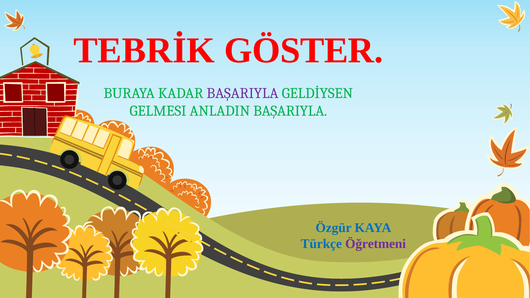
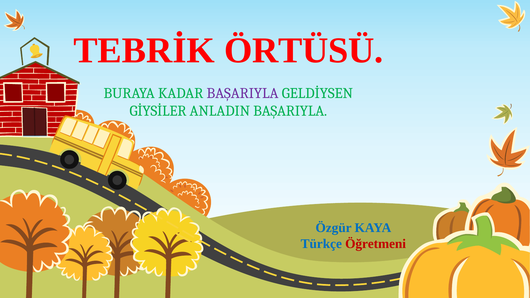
GÖSTER: GÖSTER -> ÖRTÜSÜ
GELMESI: GELMESI -> GİYSİLER
Öğretmeni colour: purple -> red
